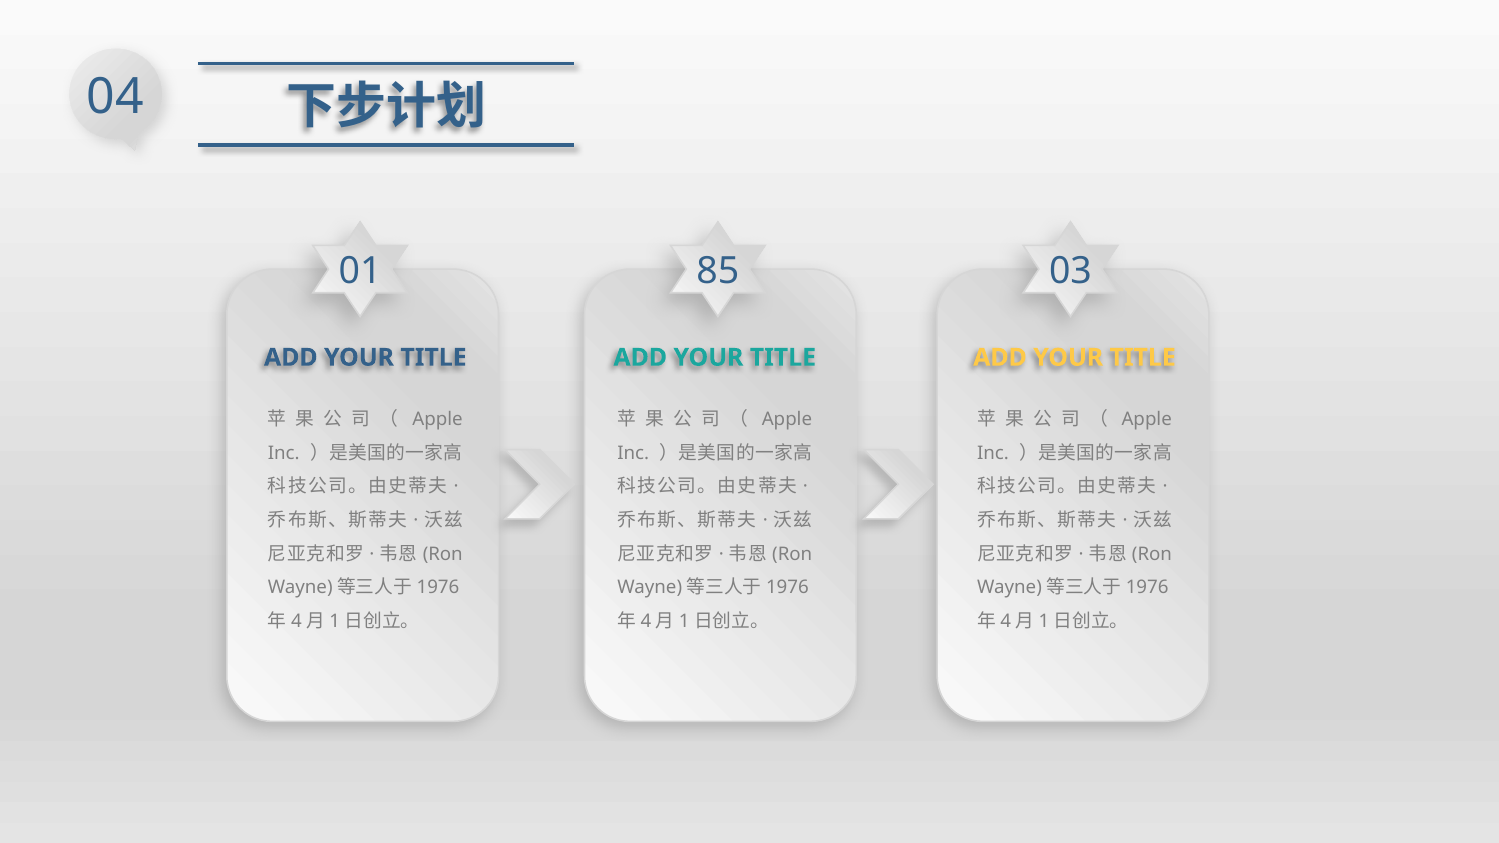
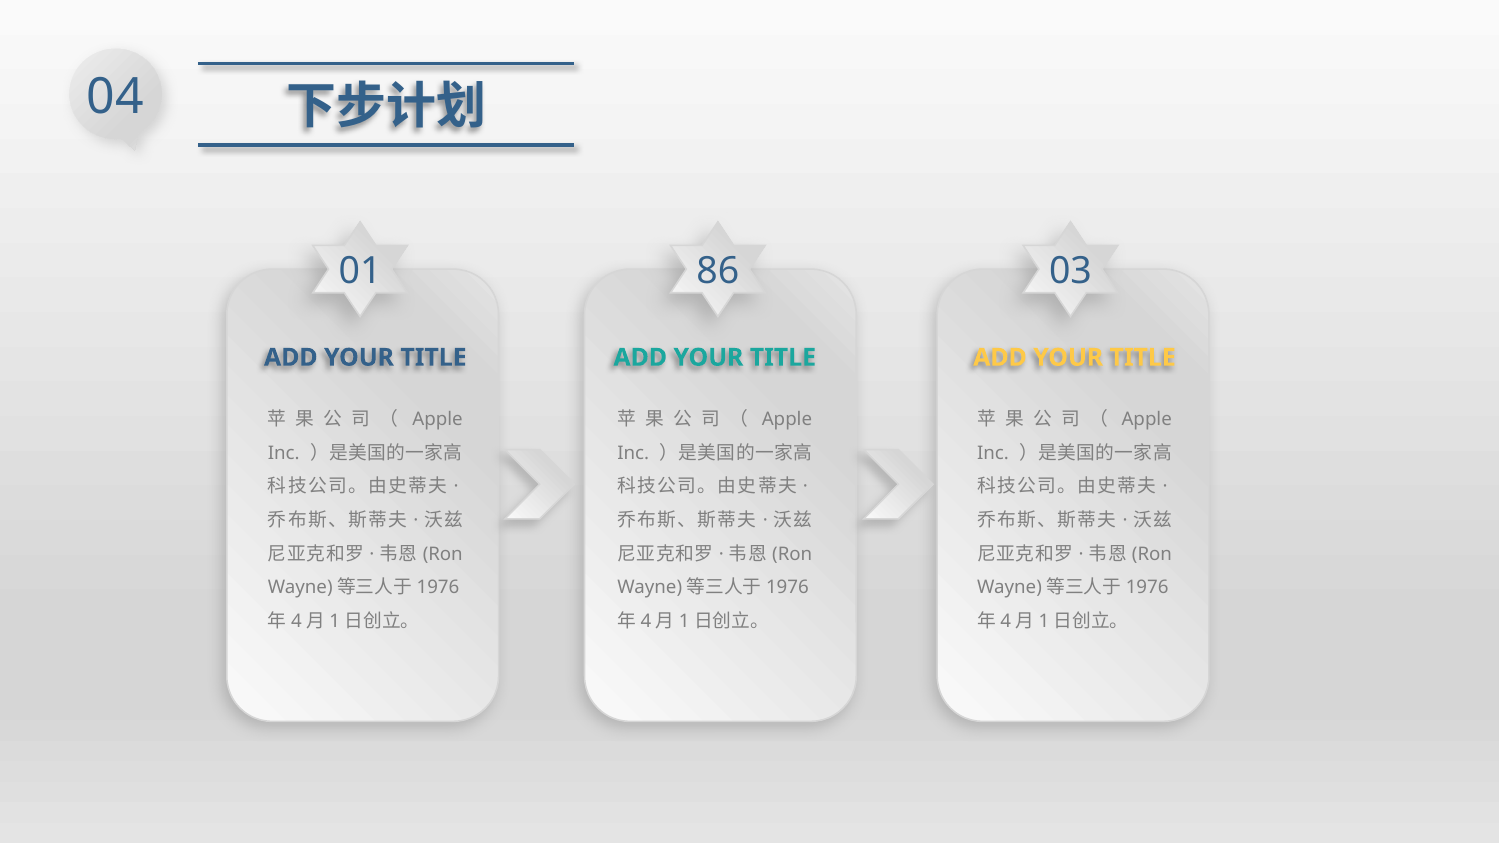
85: 85 -> 86
